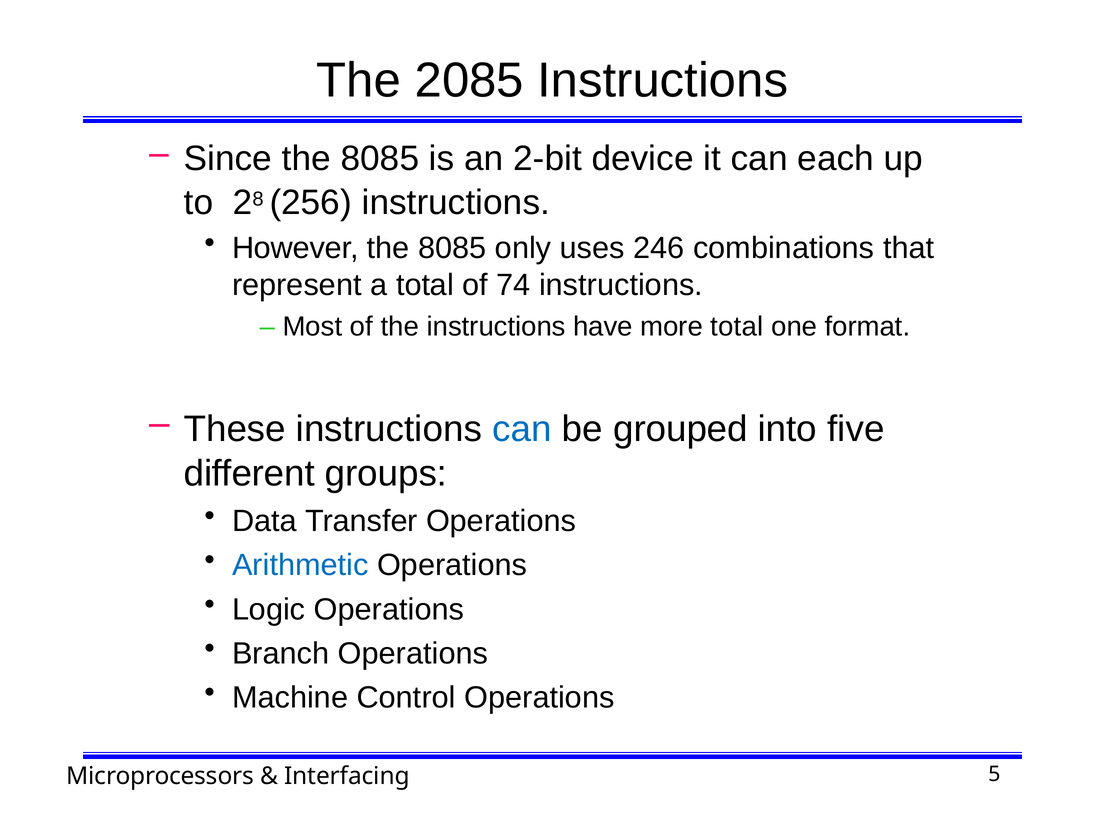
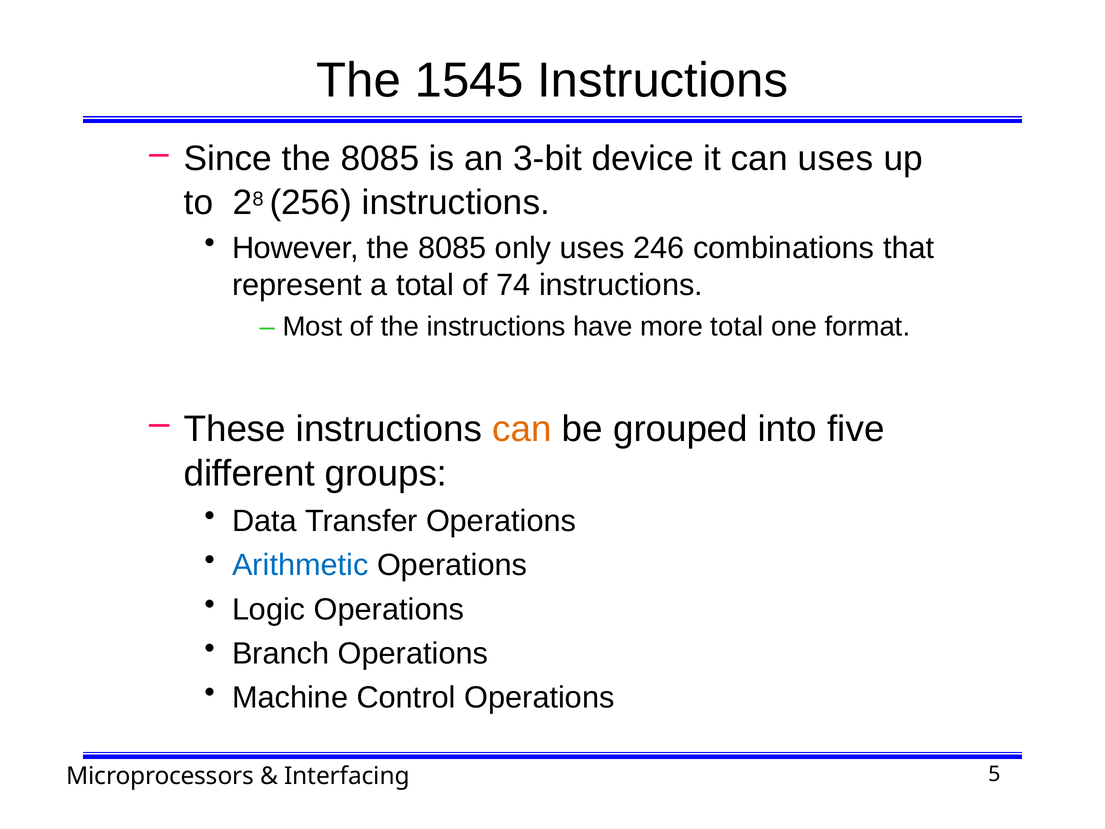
2085: 2085 -> 1545
2-bit: 2-bit -> 3-bit
can each: each -> uses
can at (522, 429) colour: blue -> orange
